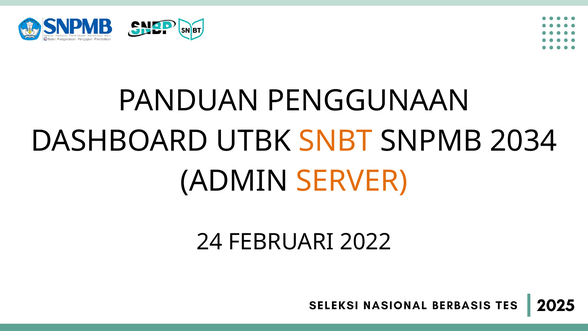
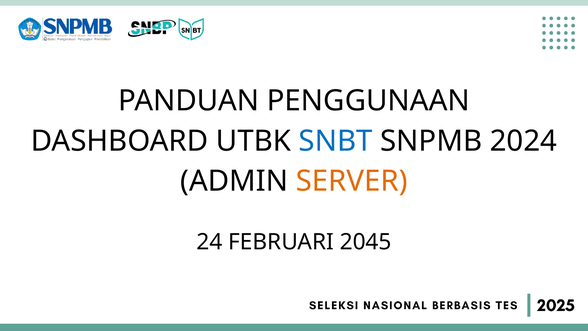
SNBT colour: orange -> blue
2034: 2034 -> 2024
2022: 2022 -> 2045
